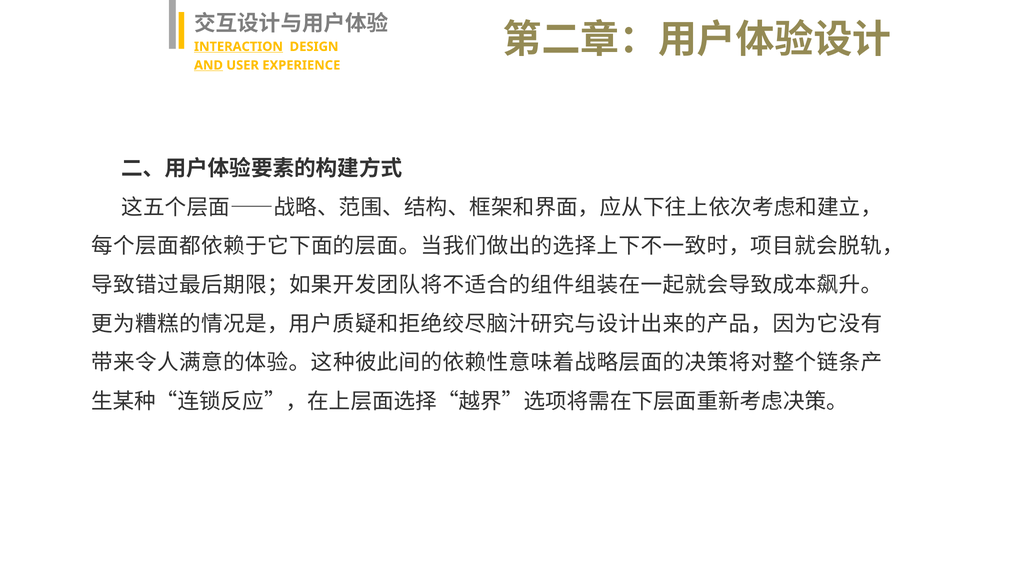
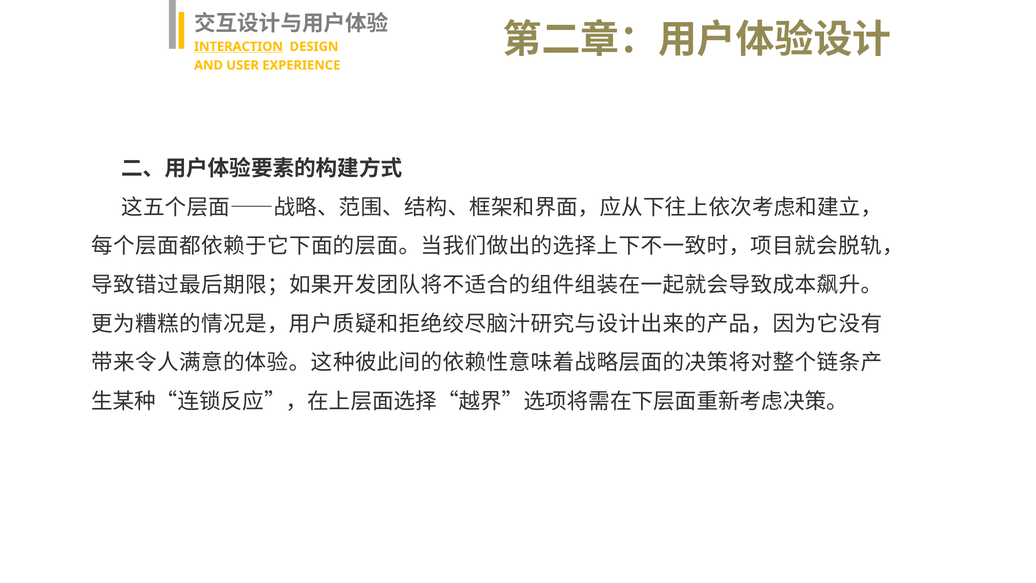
AND underline: present -> none
